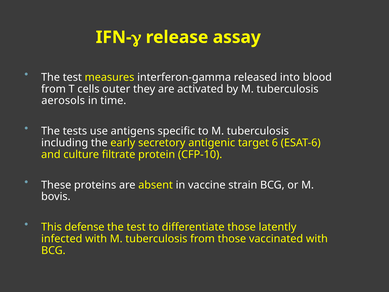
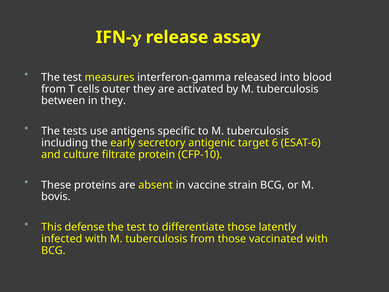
aerosols: aerosols -> between
in time: time -> they
